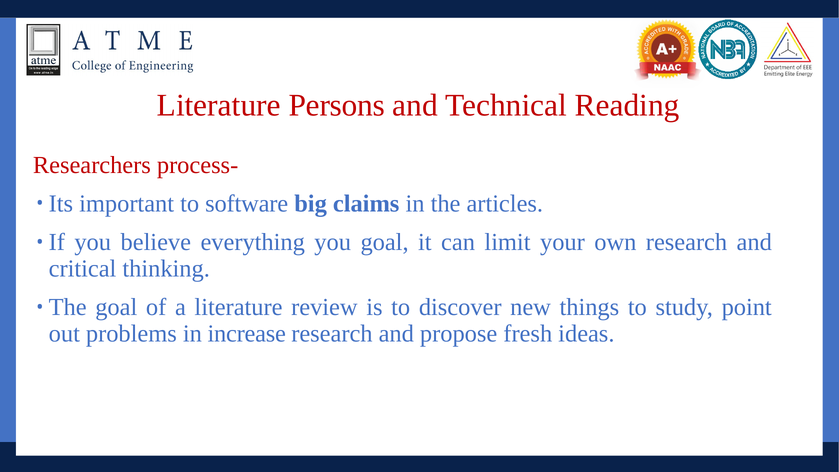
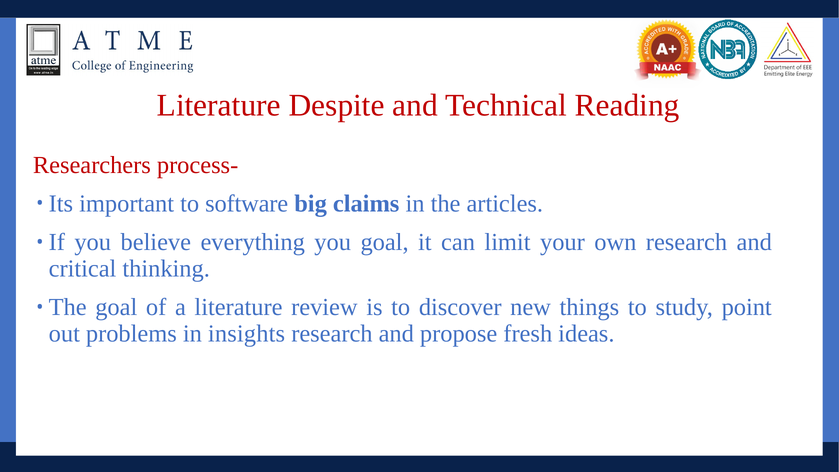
Persons: Persons -> Despite
increase: increase -> insights
